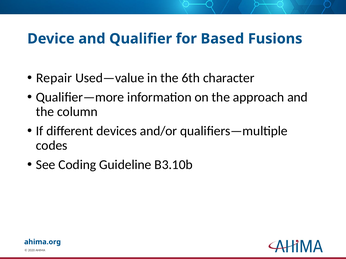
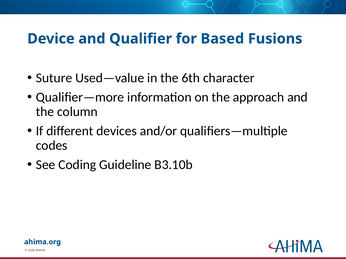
Repair: Repair -> Suture
